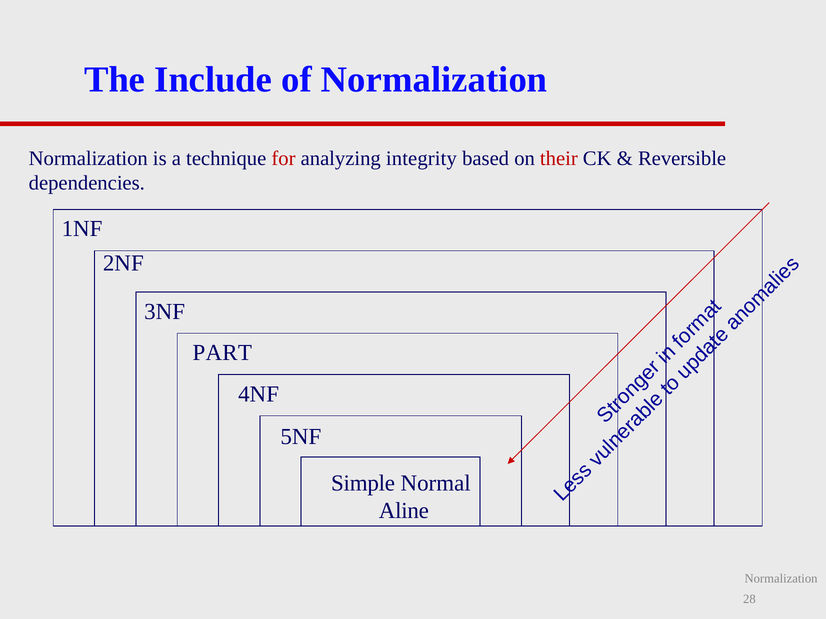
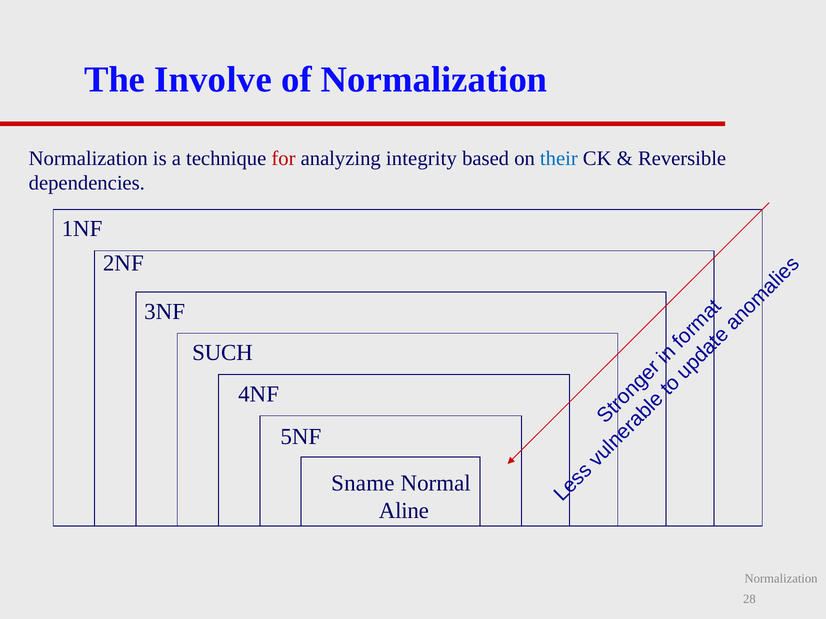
Include: Include -> Involve
their colour: red -> blue
PART: PART -> SUCH
Simple: Simple -> Sname
